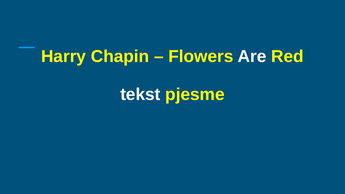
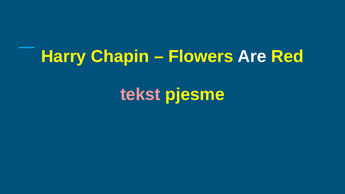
tekst colour: white -> pink
